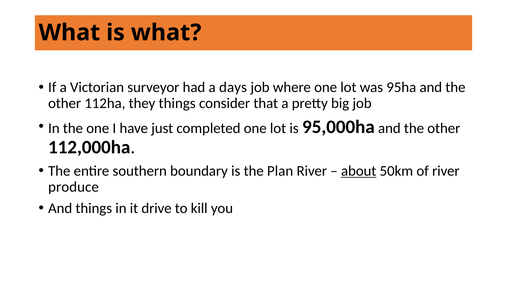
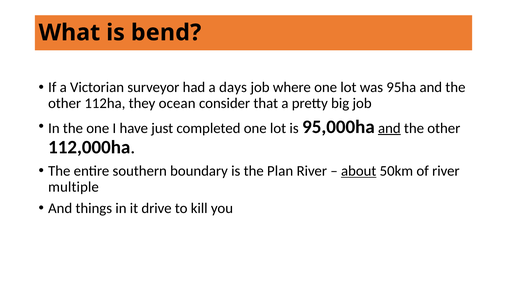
is what: what -> bend
they things: things -> ocean
and at (389, 128) underline: none -> present
produce: produce -> multiple
